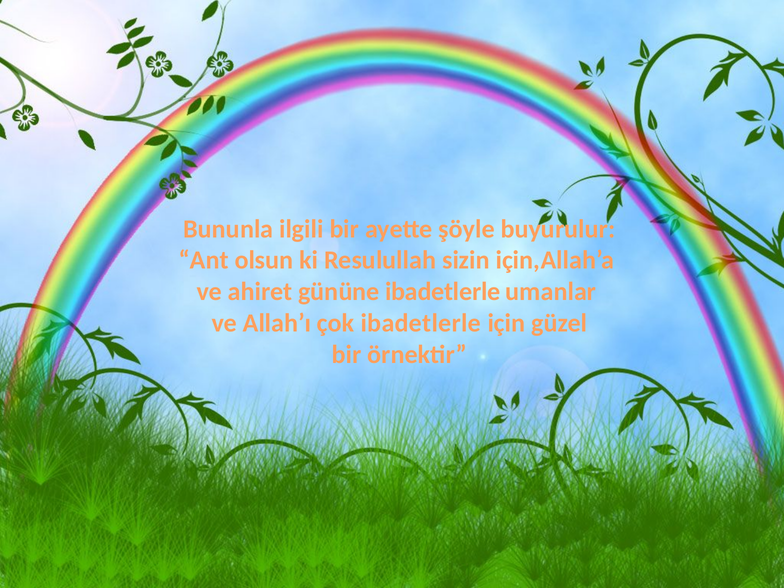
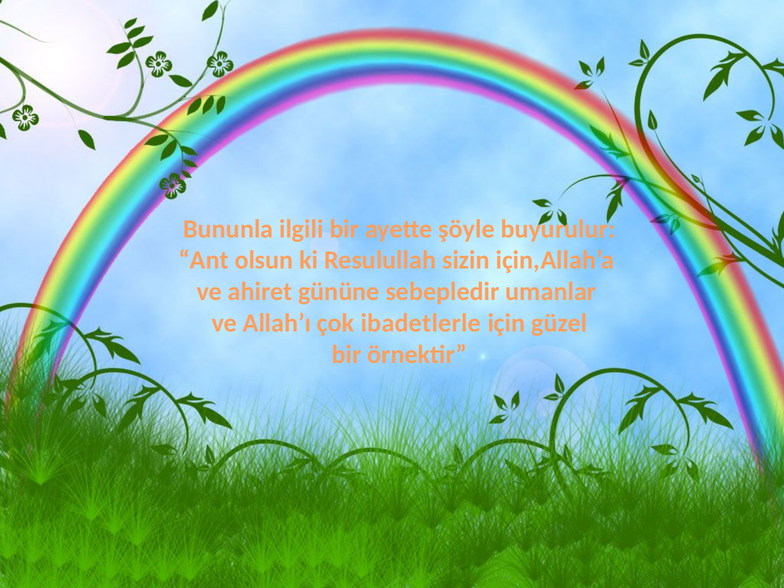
gününe ibadetlerle: ibadetlerle -> sebepledir
